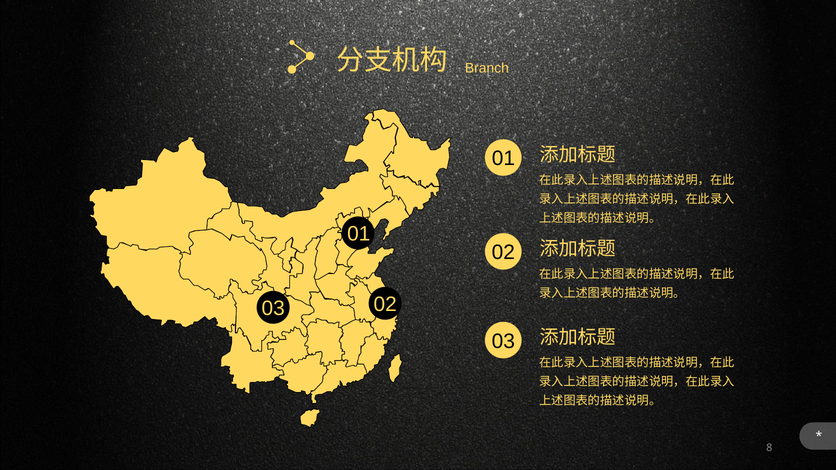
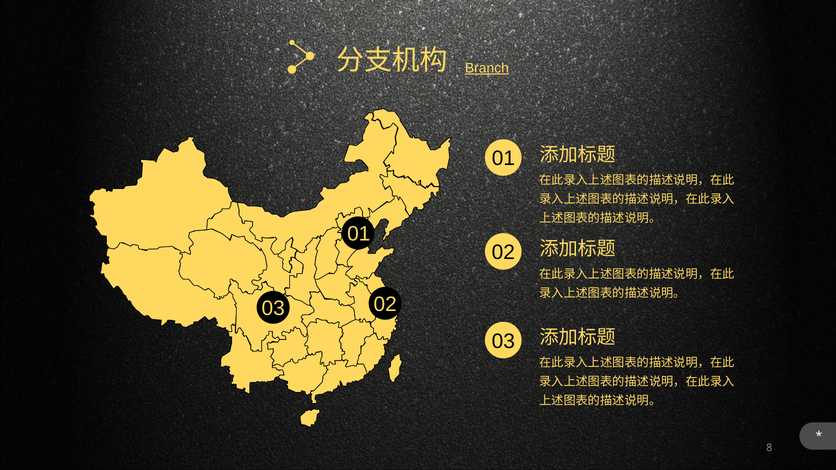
Branch underline: none -> present
